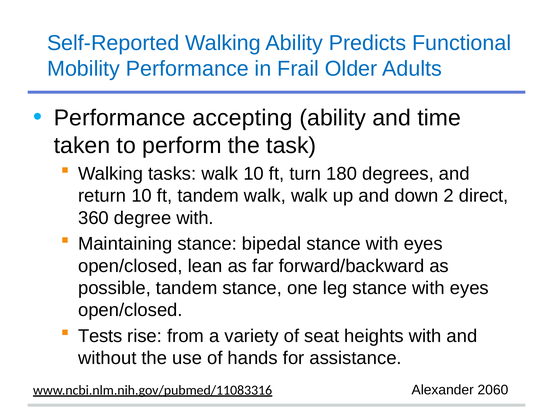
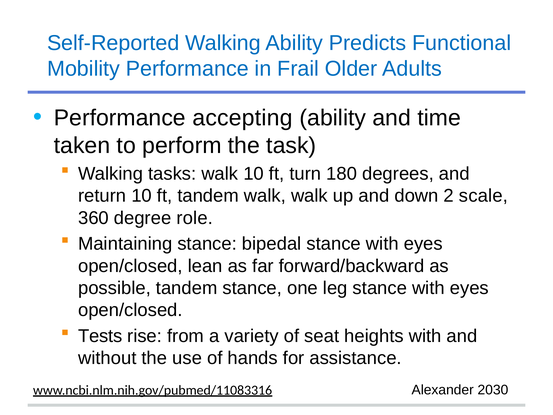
direct: direct -> scale
degree with: with -> role
2060: 2060 -> 2030
